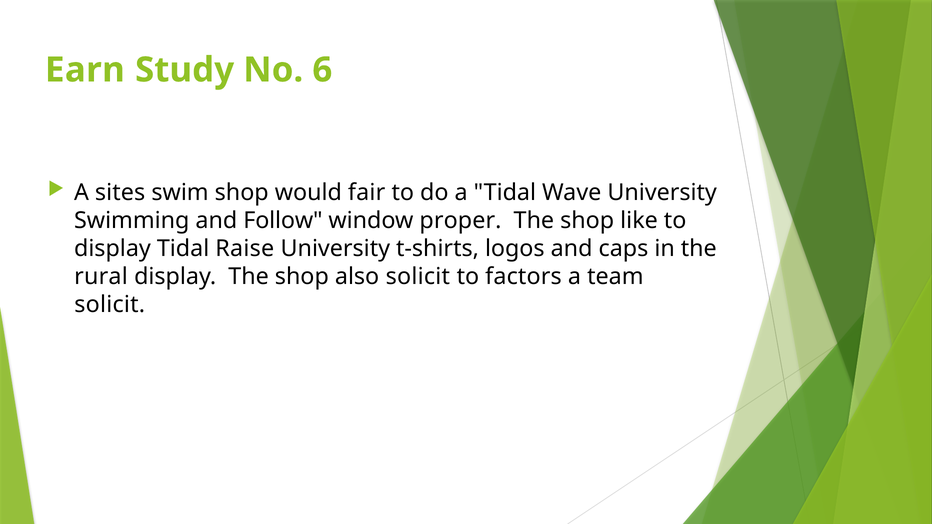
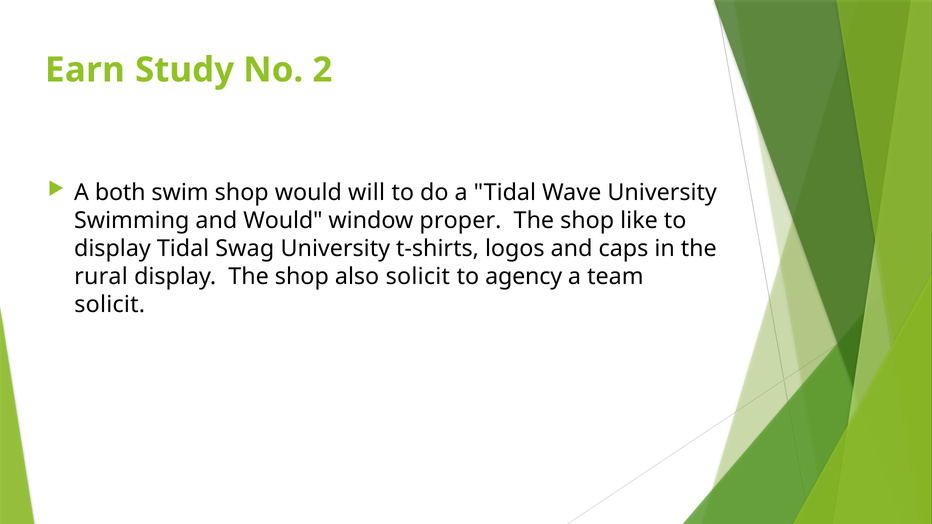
6: 6 -> 2
sites: sites -> both
fair: fair -> will
and Follow: Follow -> Would
Raise: Raise -> Swag
factors: factors -> agency
